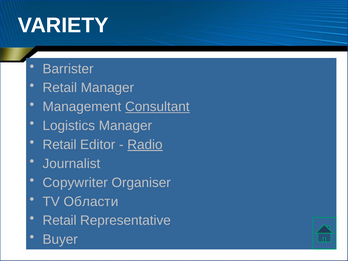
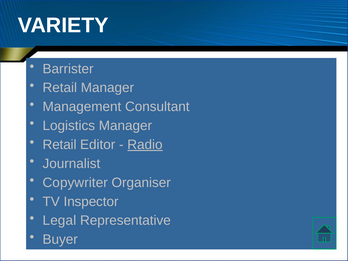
Consultant underline: present -> none
Области: Области -> Inspector
Retail at (60, 221): Retail -> Legal
